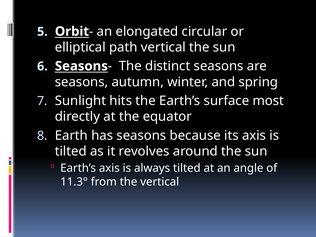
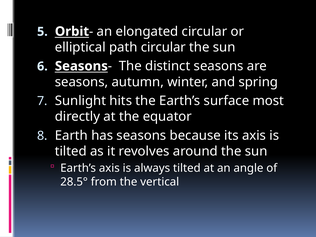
path vertical: vertical -> circular
11.3°: 11.3° -> 28.5°
